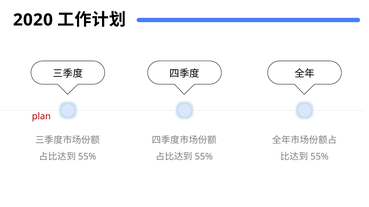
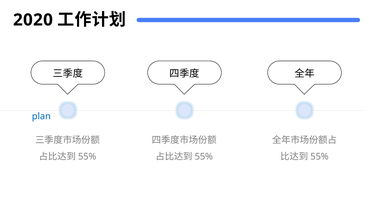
plan colour: red -> blue
